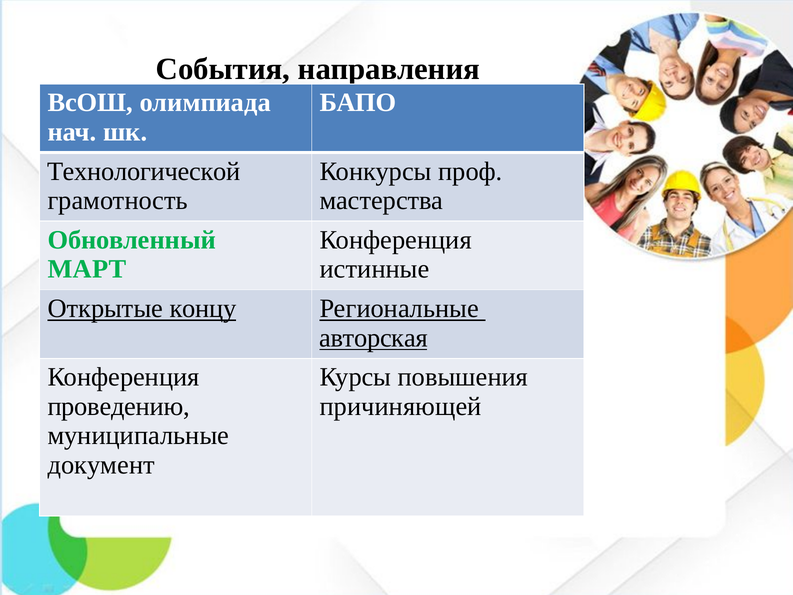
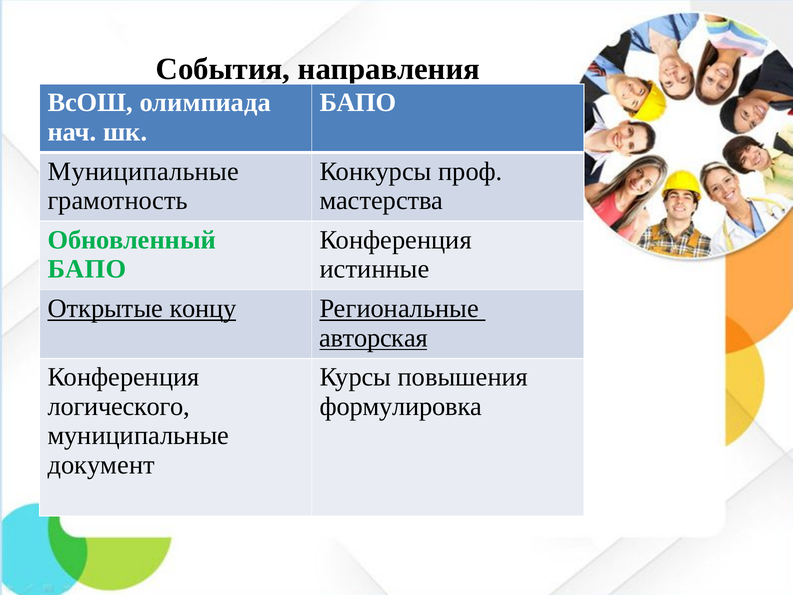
Технологической at (144, 171): Технологической -> Муниципальные
МАРТ at (87, 269): МАРТ -> БАПО
проведению: проведению -> логического
причиняющей: причиняющей -> формулировка
